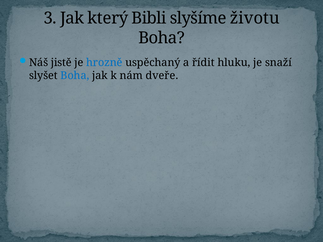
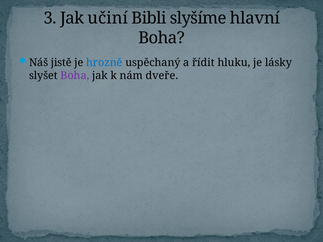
který: který -> učiní
životu: životu -> hlavní
snaží: snaží -> lásky
Boha at (75, 76) colour: blue -> purple
